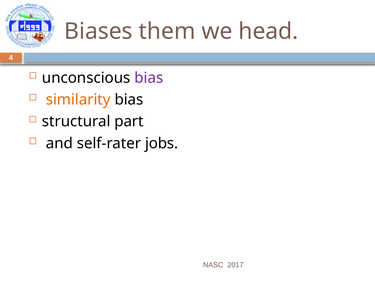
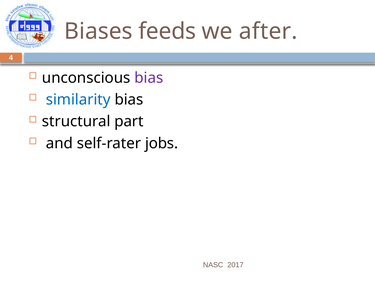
them: them -> feeds
head: head -> after
similarity colour: orange -> blue
